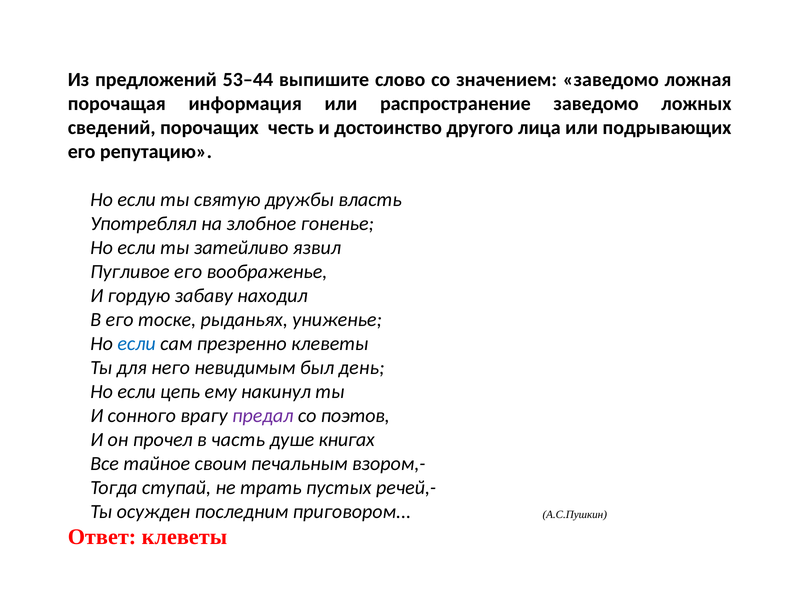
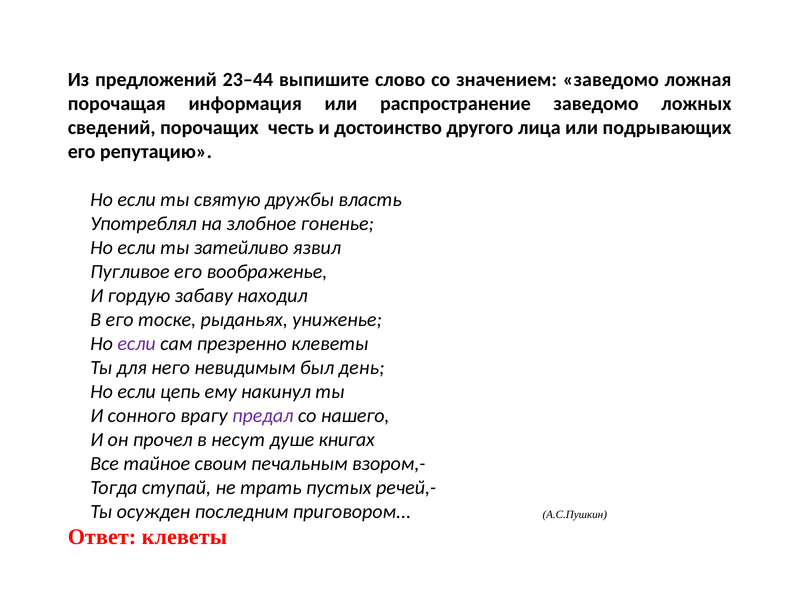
53–44: 53–44 -> 23–44
если at (137, 343) colour: blue -> purple
поэтов: поэтов -> нашего
часть: часть -> несут
